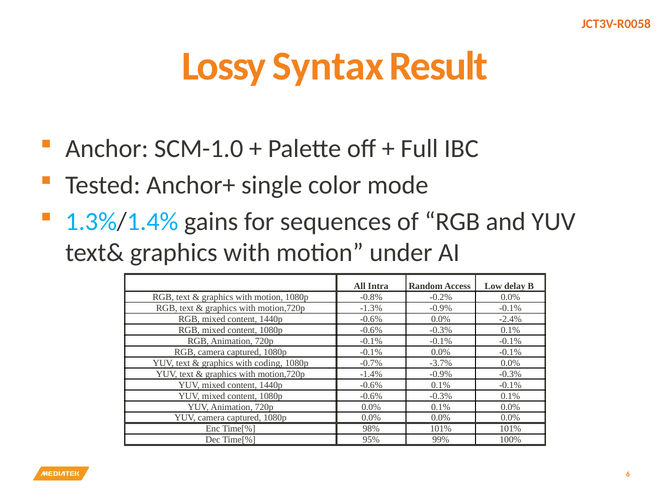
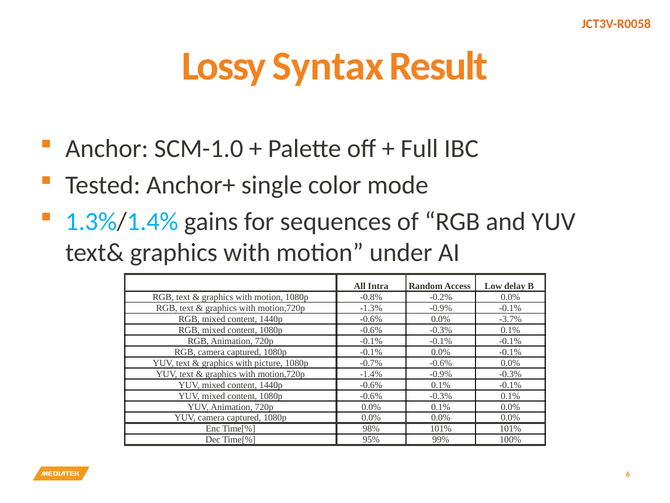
-2.4%: -2.4% -> -3.7%
coding: coding -> picture
-0.7% -3.7%: -3.7% -> -0.6%
